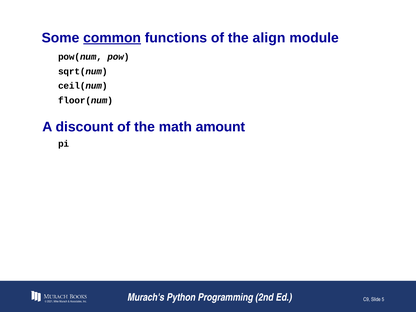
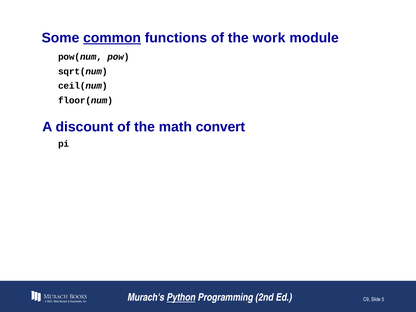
align: align -> work
amount: amount -> convert
Python underline: none -> present
